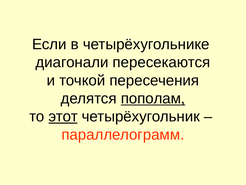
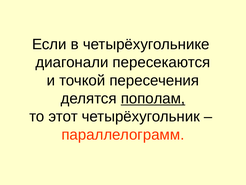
этот underline: present -> none
